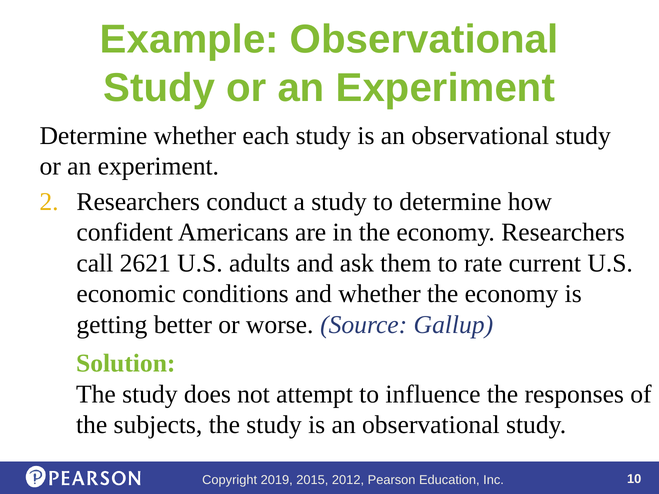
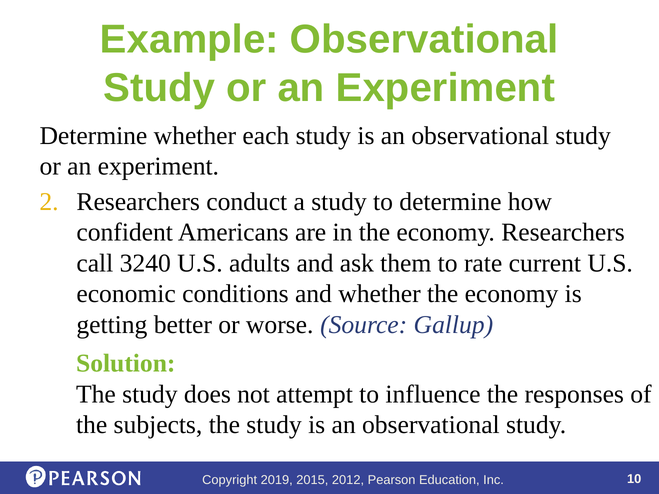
2621: 2621 -> 3240
